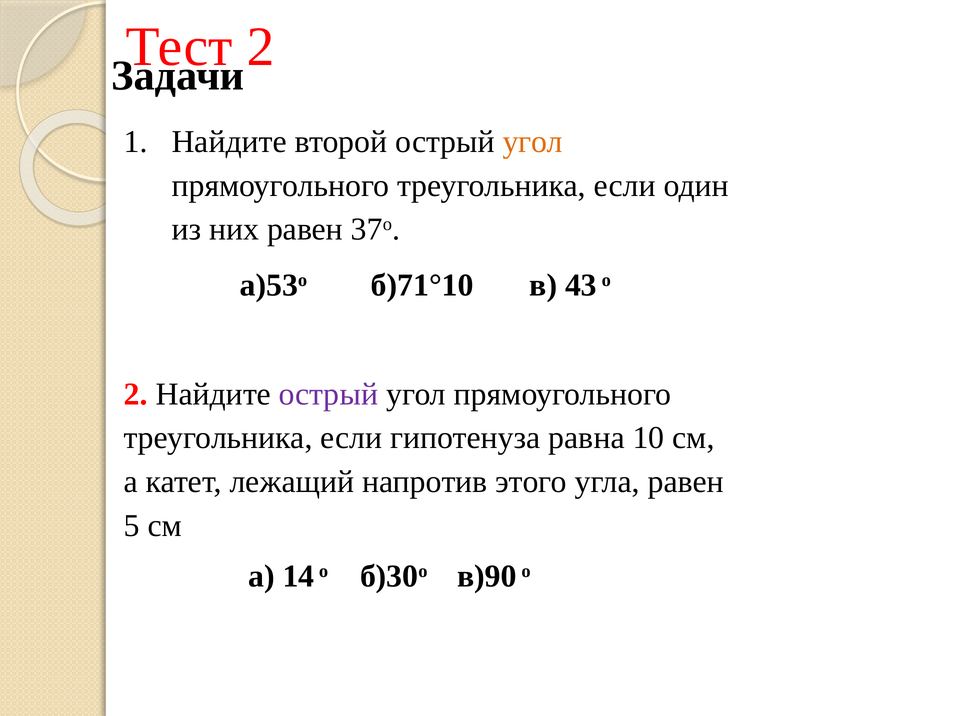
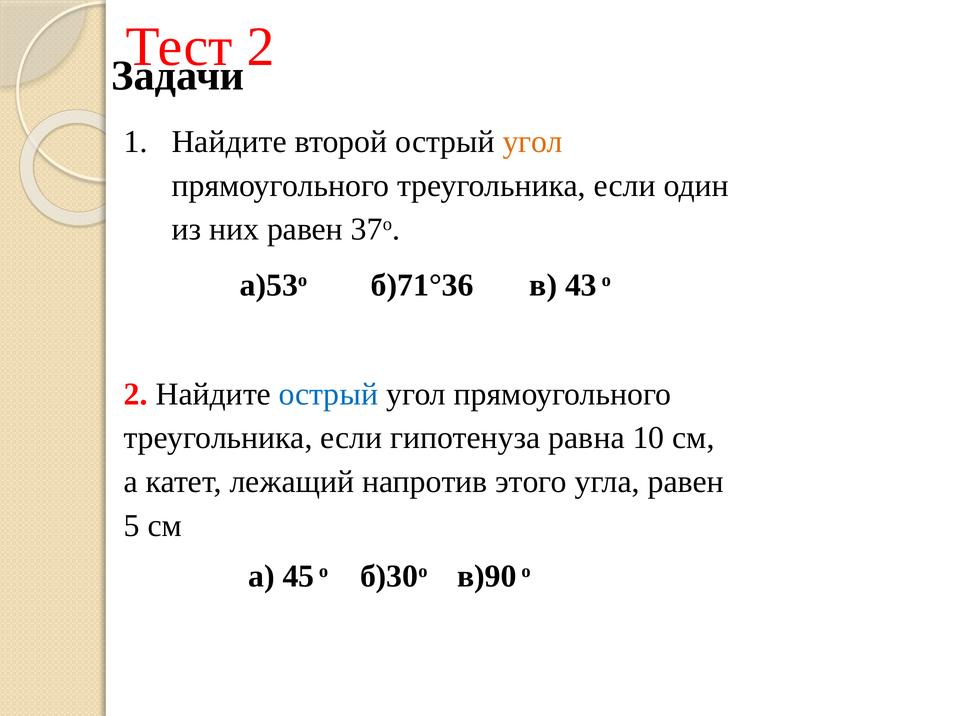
б)71°10: б)71°10 -> б)71°36
острый at (329, 394) colour: purple -> blue
14: 14 -> 45
